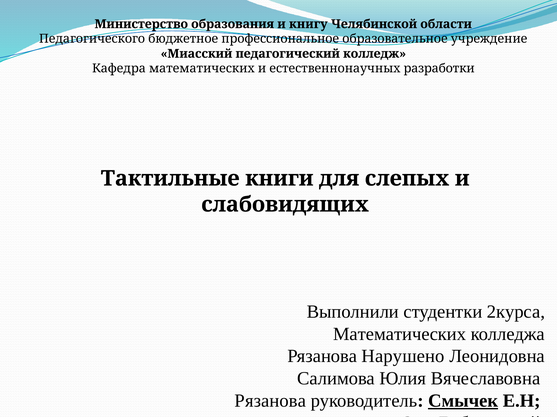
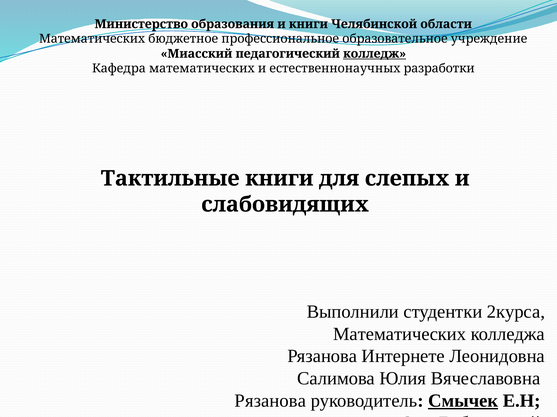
и книгу: книгу -> книги
Педагогического at (92, 39): Педагогического -> Математических
колледж underline: none -> present
Нарушено: Нарушено -> Интернете
